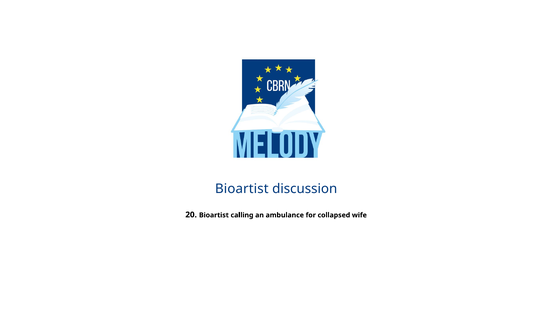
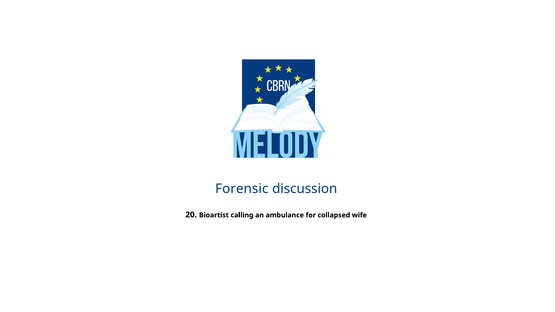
Bioartist at (242, 189): Bioartist -> Forensic
